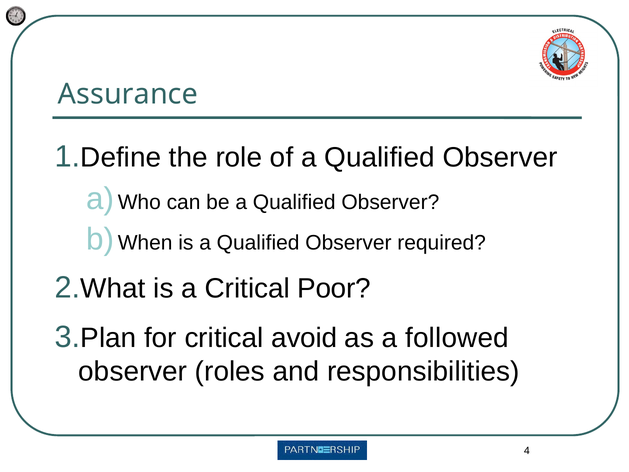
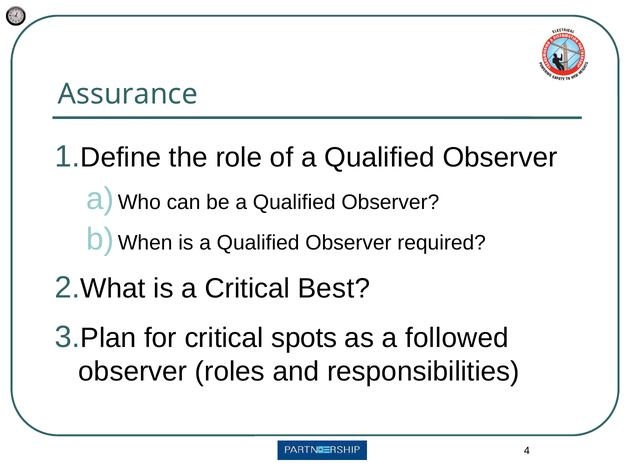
Poor: Poor -> Best
avoid: avoid -> spots
